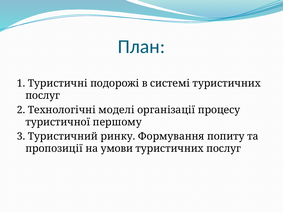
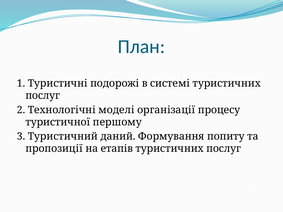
ринку: ринку -> даний
умови: умови -> етапів
